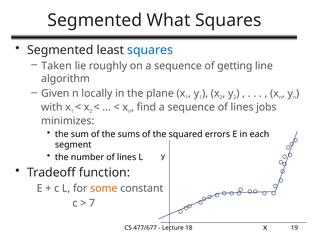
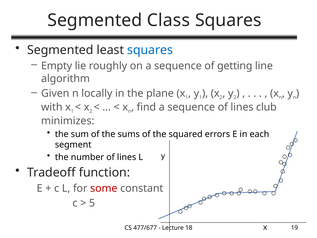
What: What -> Class
Taken: Taken -> Empty
jobs: jobs -> club
some colour: orange -> red
7: 7 -> 5
